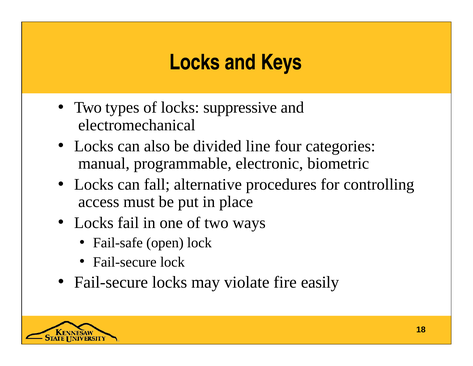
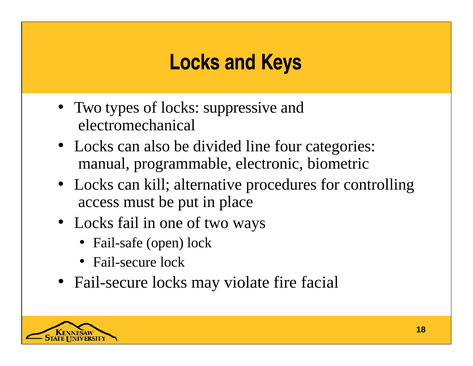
fall: fall -> kill
easily: easily -> facial
